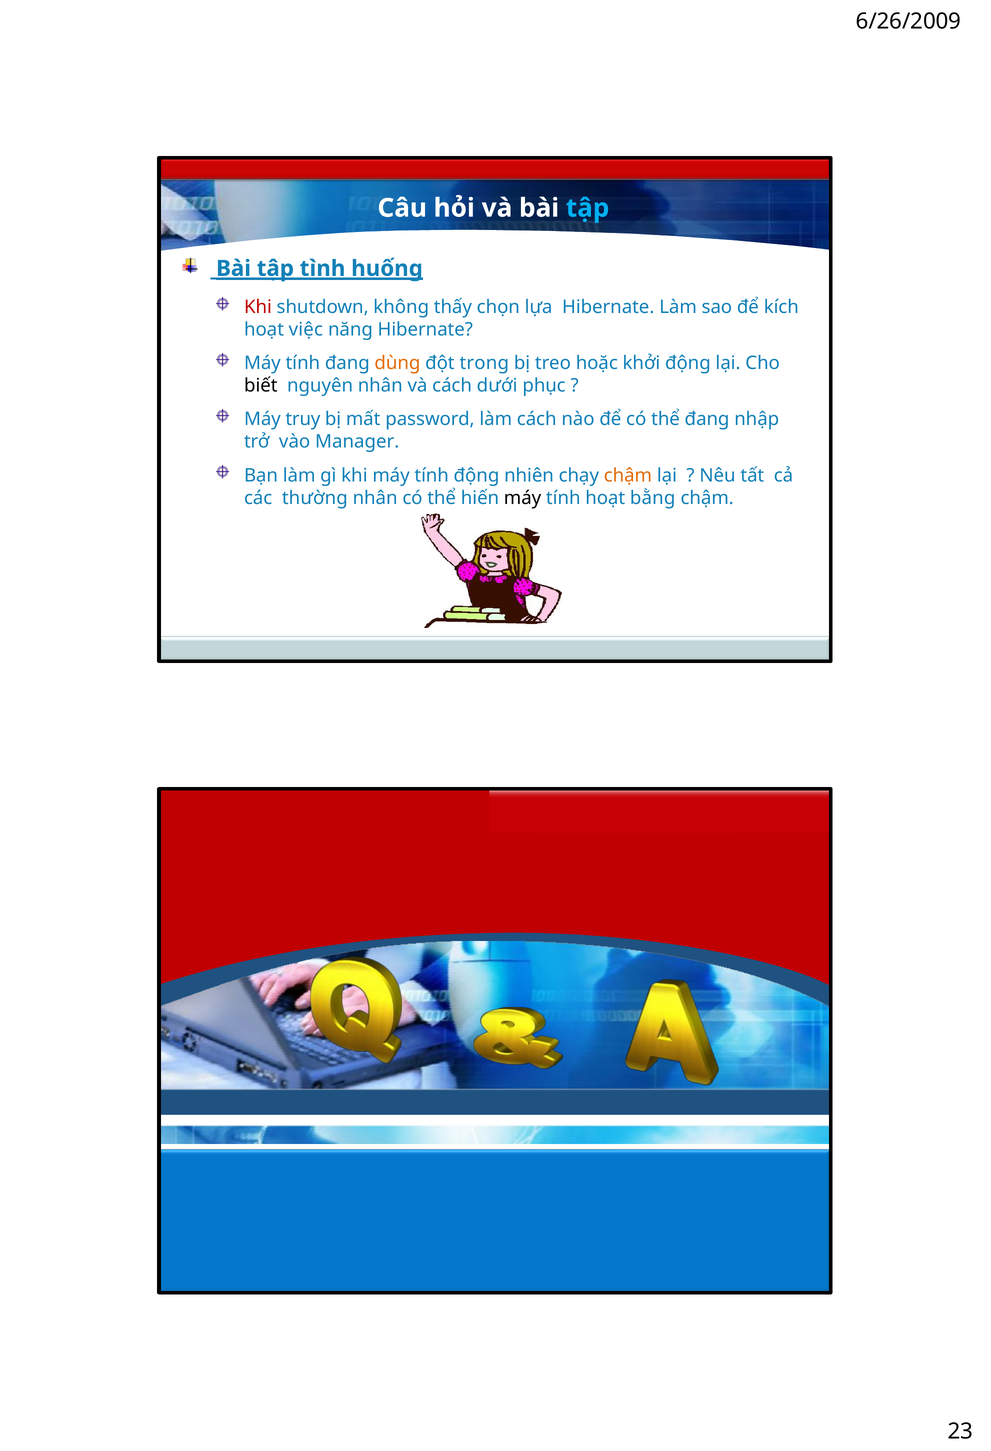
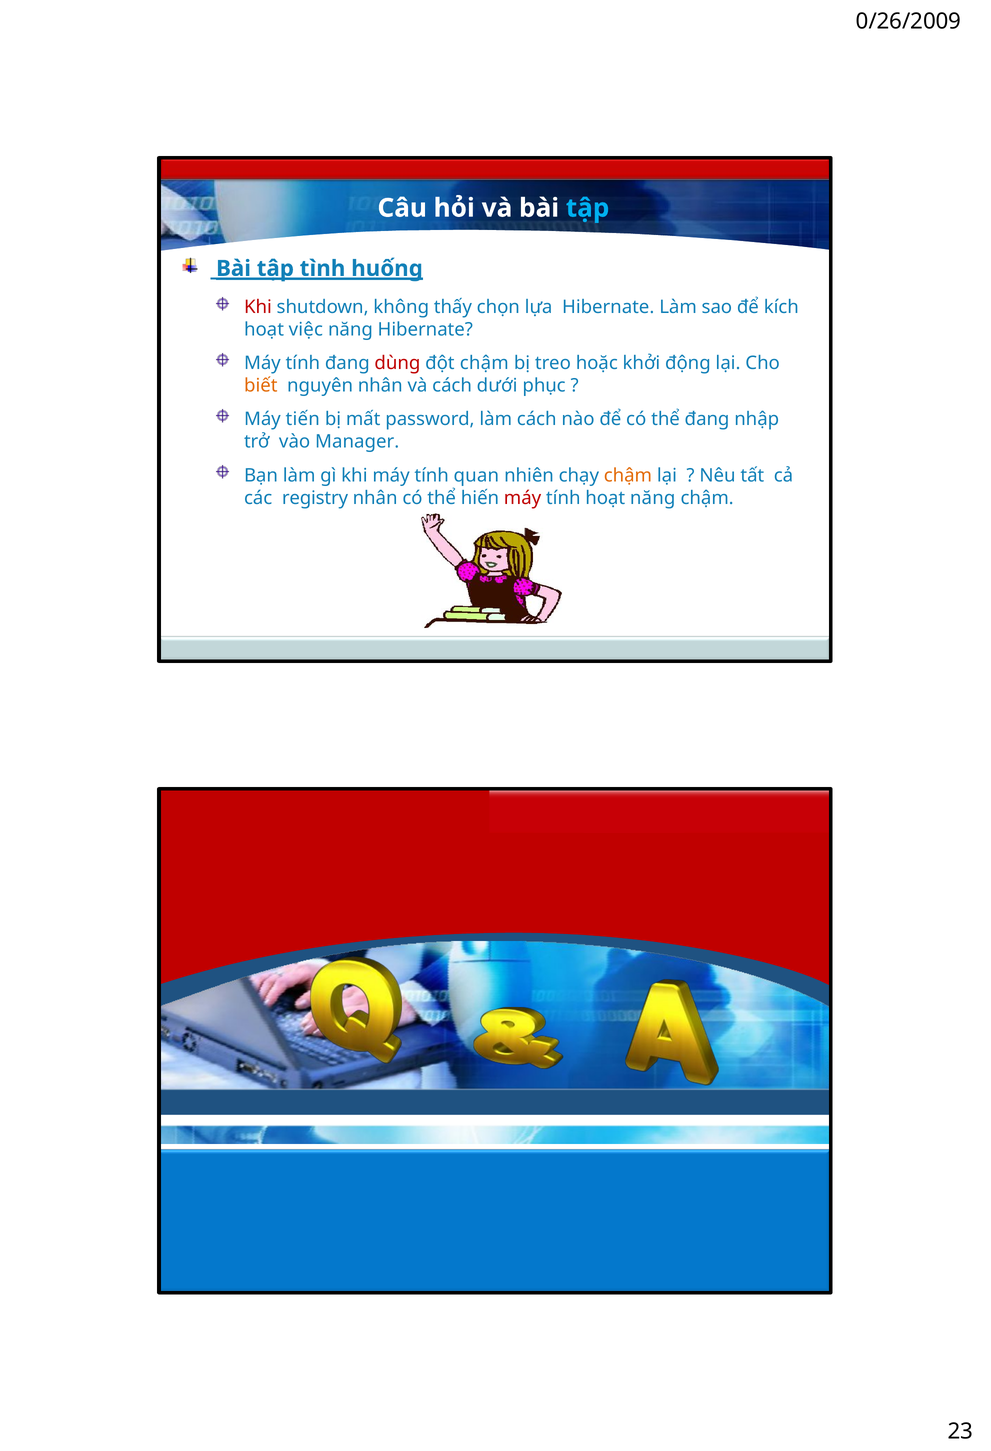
6/26/2009: 6/26/2009 -> 0/26/2009
dùng colour: orange -> red
đột trong: trong -> chậm
biết colour: black -> orange
truy: truy -> tiến
tính động: động -> quan
thường: thường -> registry
máy at (523, 498) colour: black -> red
hoạt bằng: bằng -> năng
